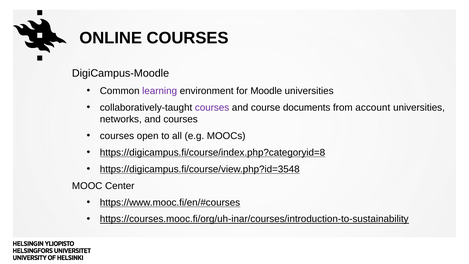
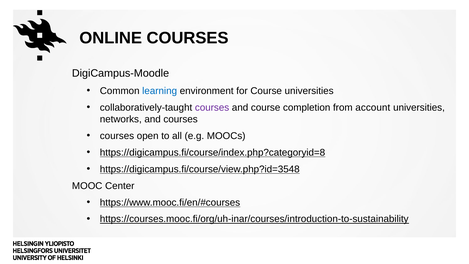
learning colour: purple -> blue
for Moodle: Moodle -> Course
documents: documents -> completion
